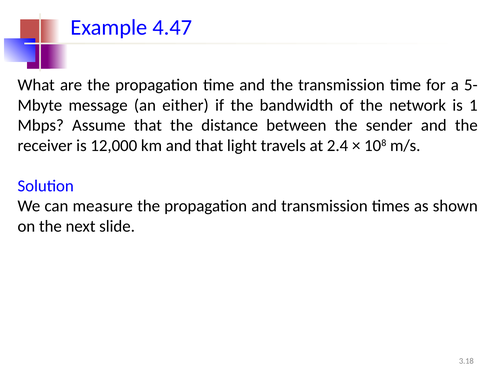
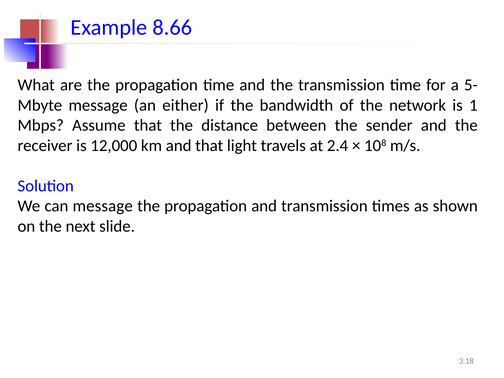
4.47: 4.47 -> 8.66
can measure: measure -> message
